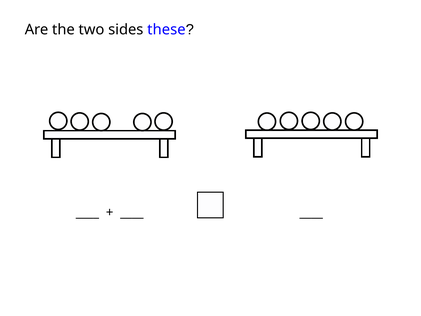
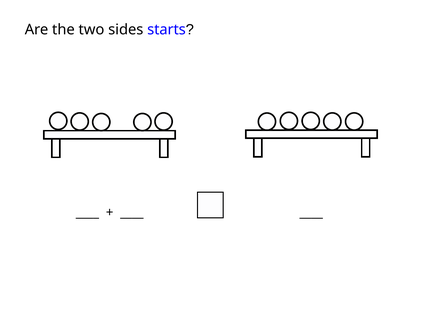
these: these -> starts
